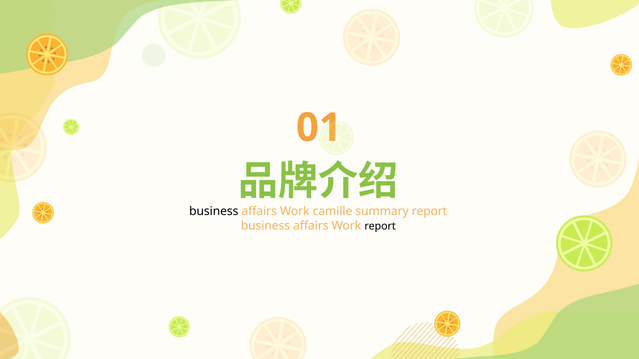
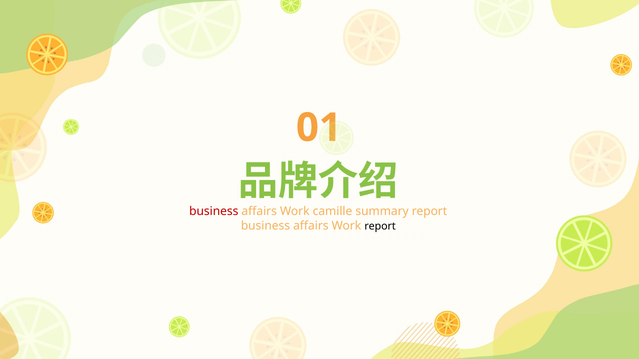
business at (214, 211) colour: black -> red
